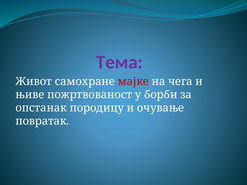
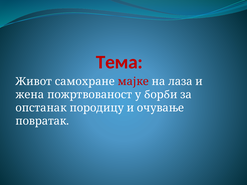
Тема colour: purple -> red
чега: чега -> лаза
њиве: њиве -> жена
